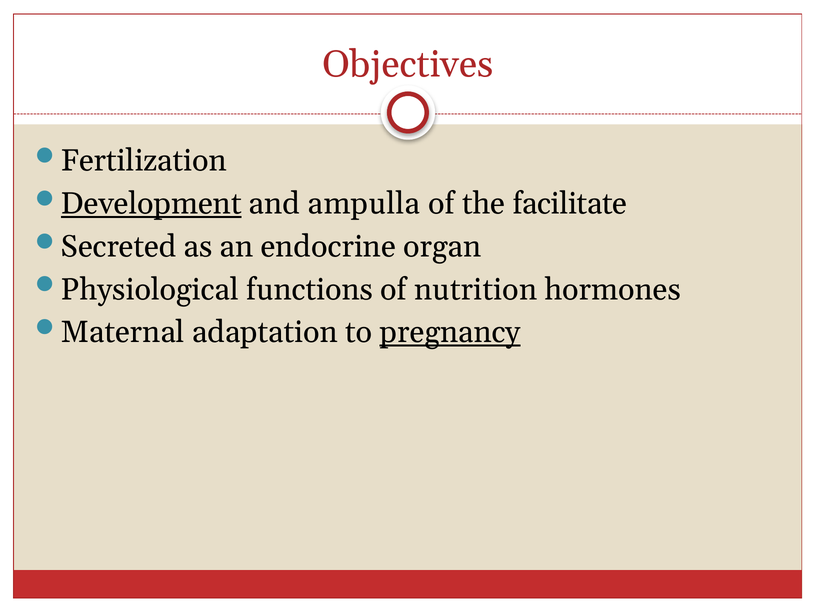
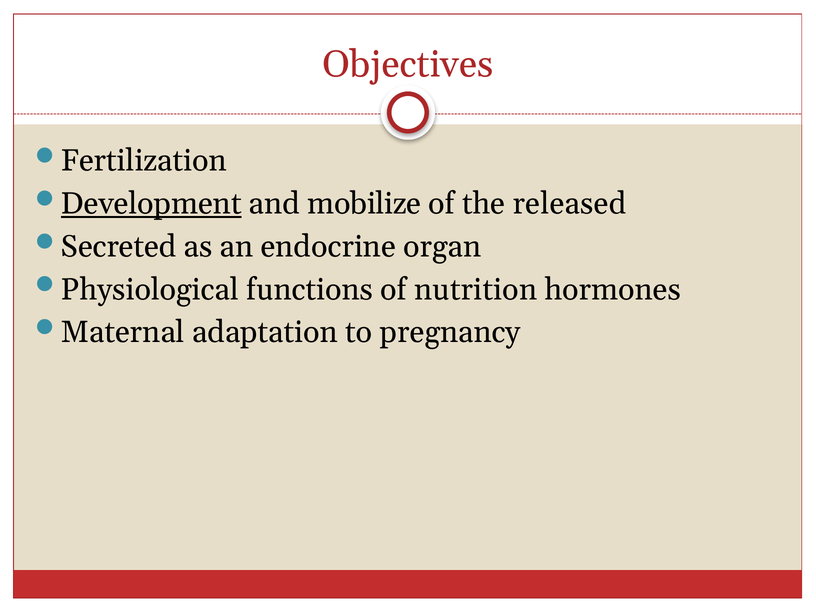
ampulla: ampulla -> mobilize
facilitate: facilitate -> released
pregnancy underline: present -> none
